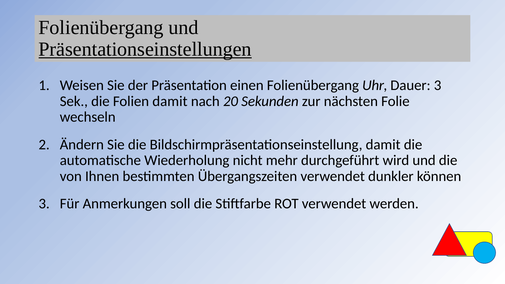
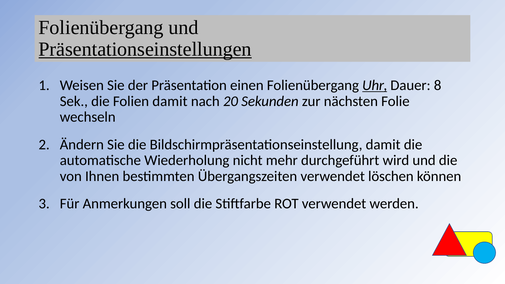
Uhr underline: none -> present
Dauer 3: 3 -> 8
dunkler: dunkler -> löschen
